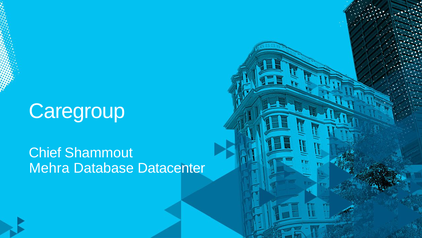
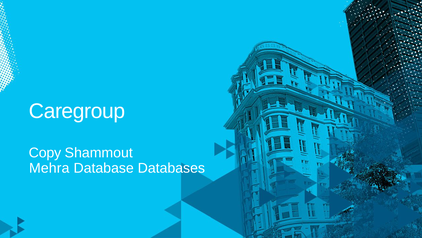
Chief: Chief -> Copy
Datacenter: Datacenter -> Databases
